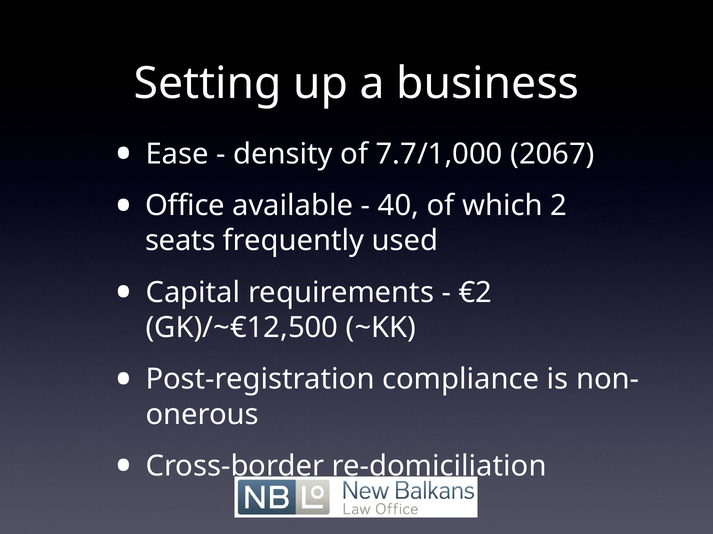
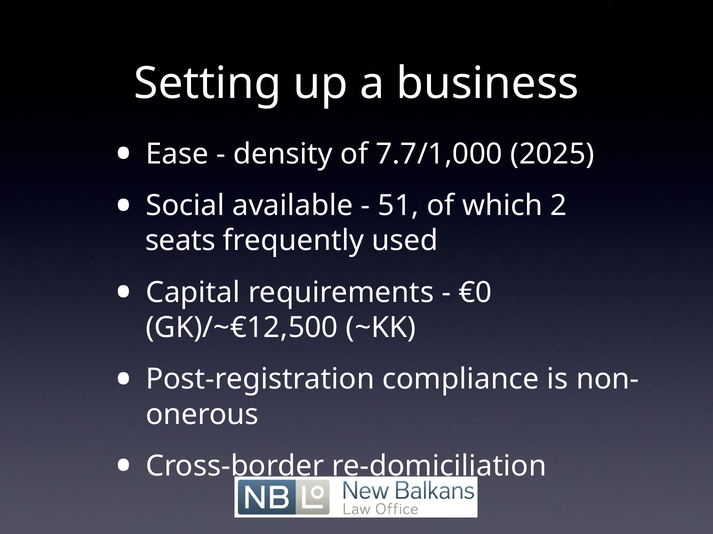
2067: 2067 -> 2025
Office: Office -> Social
40: 40 -> 51
€2: €2 -> €0
